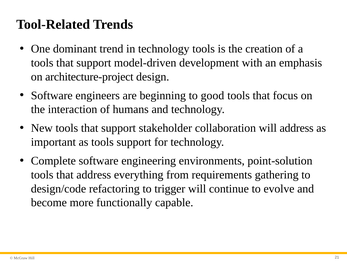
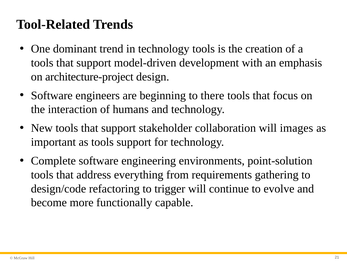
good: good -> there
will address: address -> images
